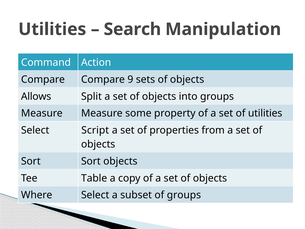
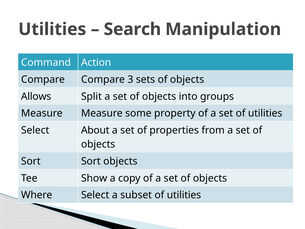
9: 9 -> 3
Script: Script -> About
Table: Table -> Show
subset of groups: groups -> utilities
